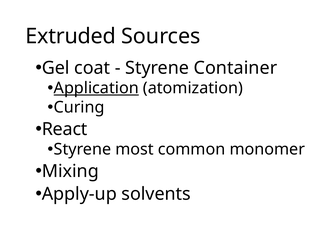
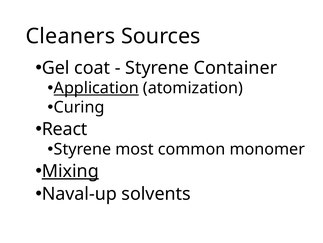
Extruded: Extruded -> Cleaners
Mixing underline: none -> present
Apply-up: Apply-up -> Naval-up
